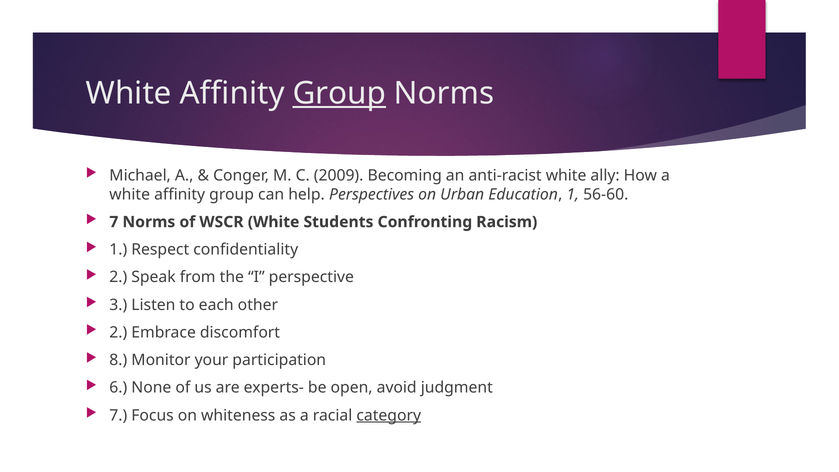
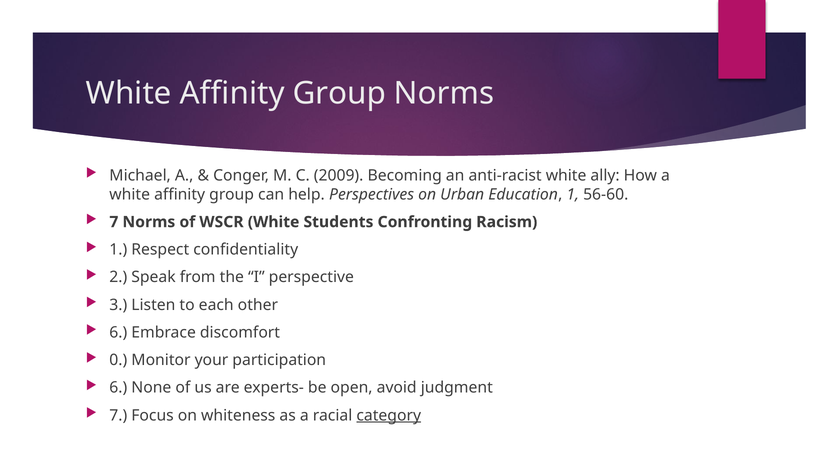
Group at (339, 94) underline: present -> none
2 at (118, 332): 2 -> 6
8: 8 -> 0
